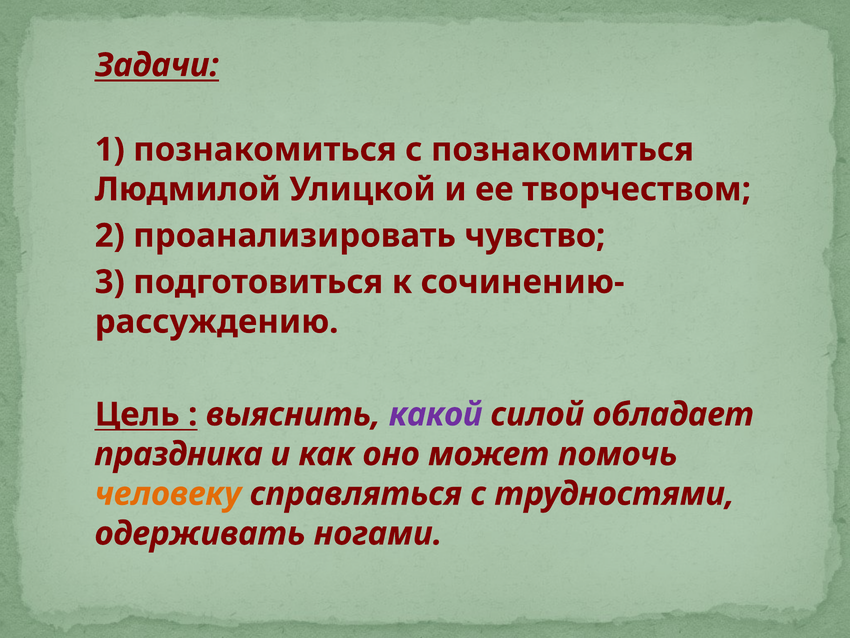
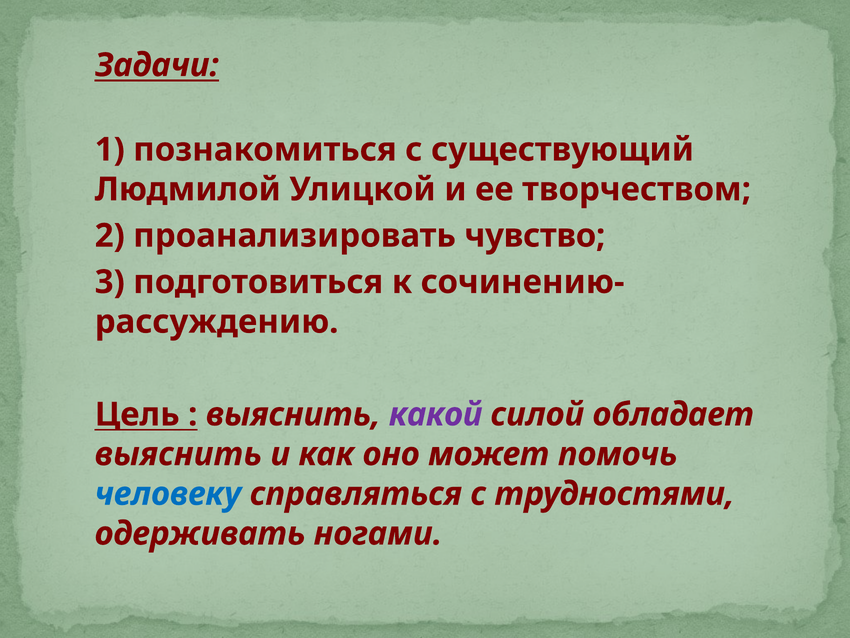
с познакомиться: познакомиться -> существующий
праздника at (179, 454): праздника -> выяснить
человеку colour: orange -> blue
